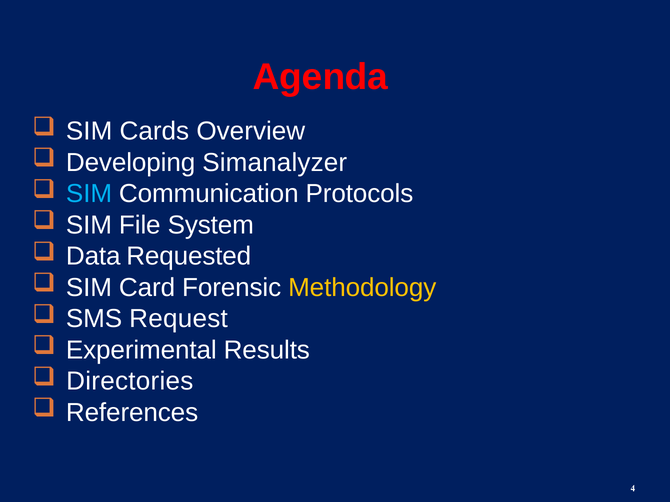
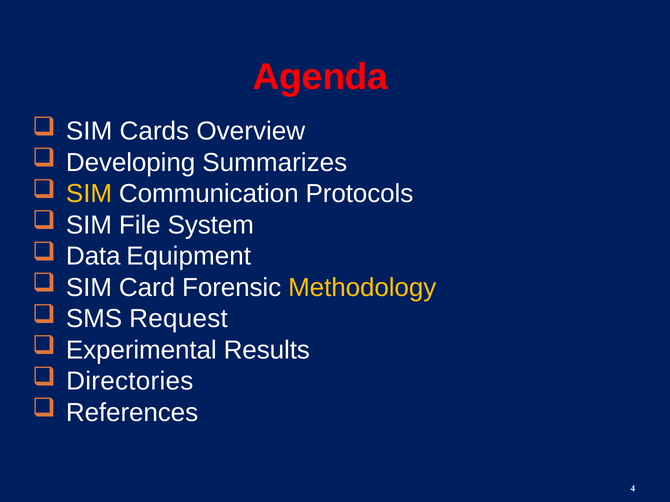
Simanalyzer: Simanalyzer -> Summarizes
SIM at (89, 194) colour: light blue -> yellow
Requested: Requested -> Equipment
